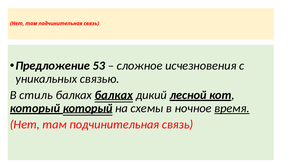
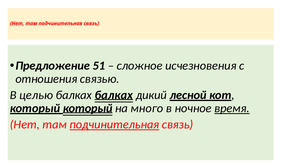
53: 53 -> 51
уникальных: уникальных -> отношения
стиль: стиль -> целью
схемы: схемы -> много
подчинительная at (114, 125) underline: none -> present
